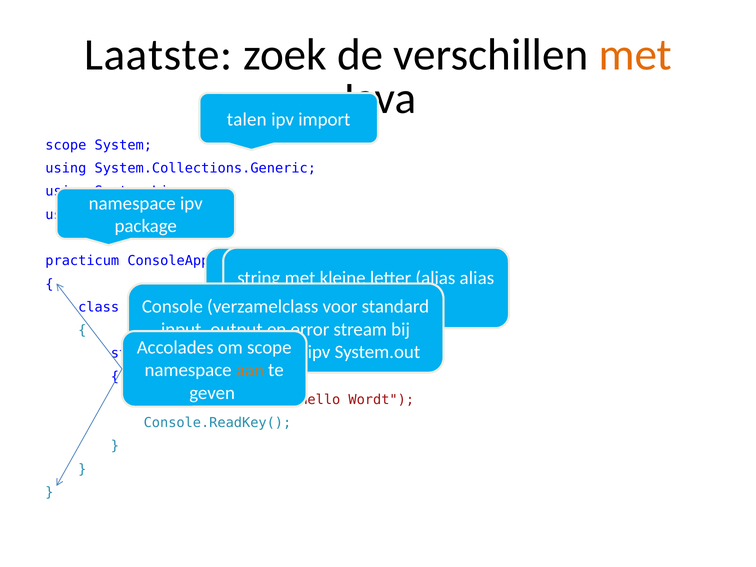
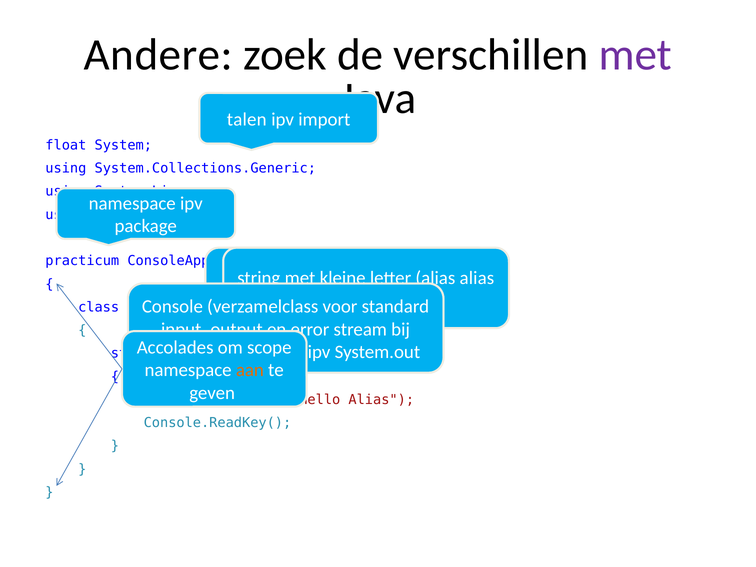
Laatste: Laatste -> Andere
met at (635, 55) colour: orange -> purple
scope at (66, 145): scope -> float
Wordt at (381, 400): Wordt -> Alias
